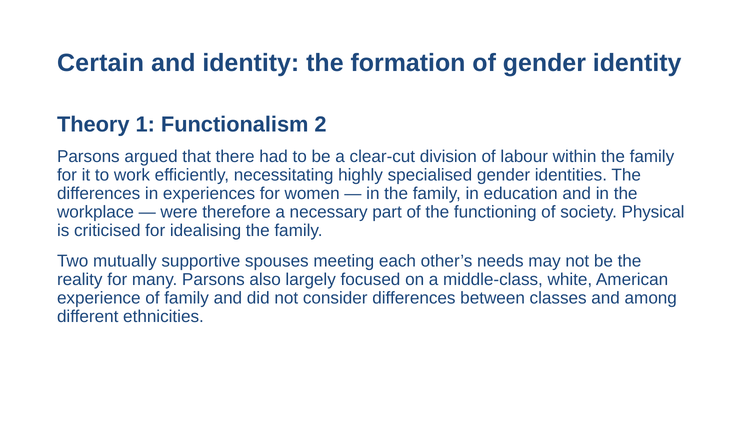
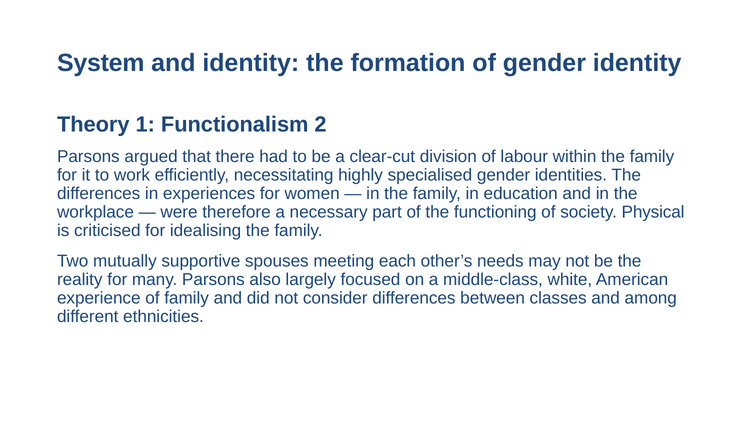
Certain: Certain -> System
